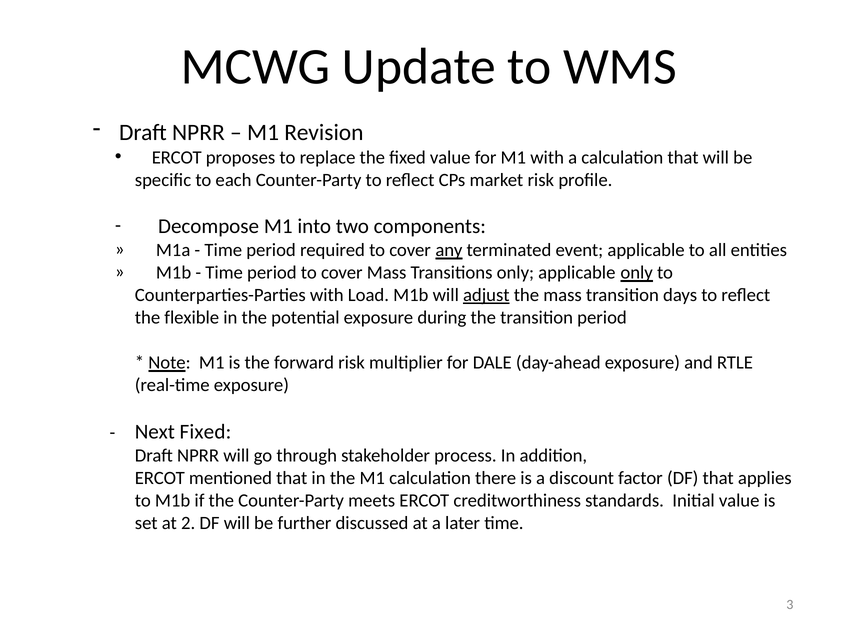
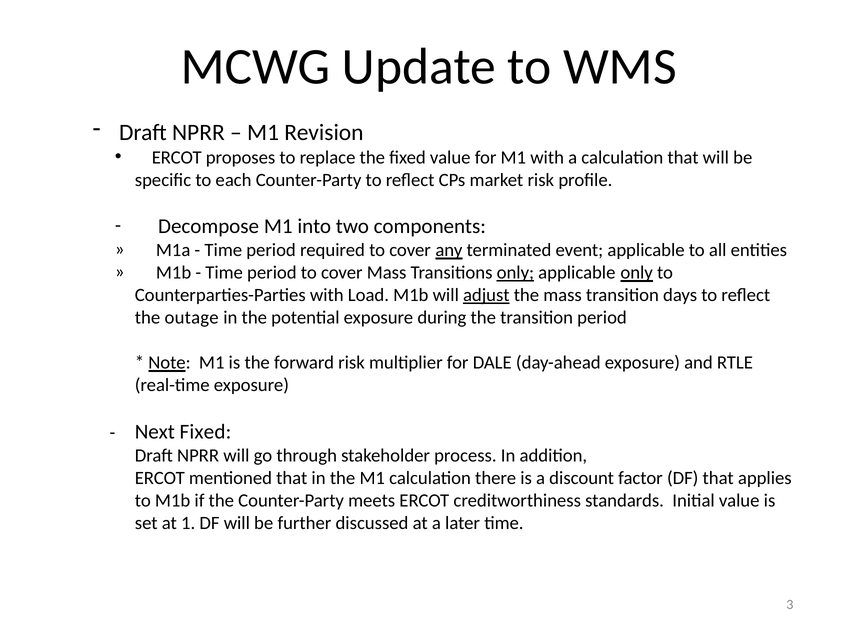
only at (515, 273) underline: none -> present
flexible: flexible -> outage
2: 2 -> 1
